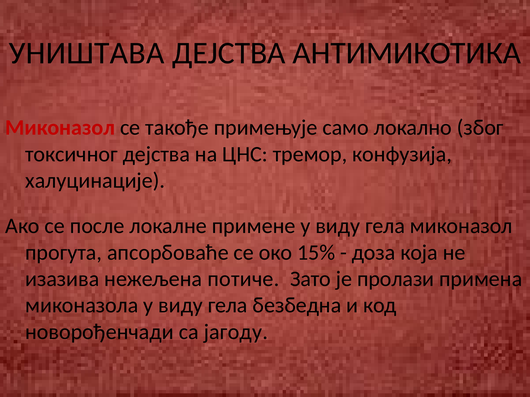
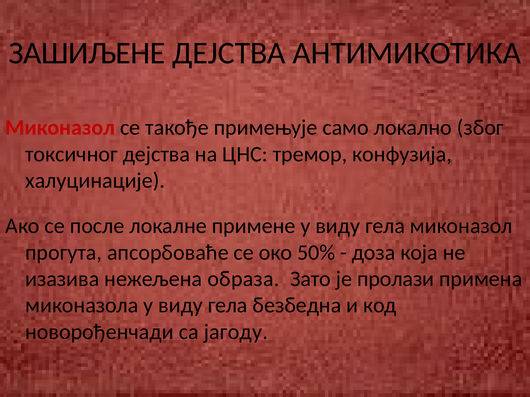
УНИШТАВА: УНИШТАВА -> ЗАШИЉЕНЕ
15%: 15% -> 50%
потиче: потиче -> образа
